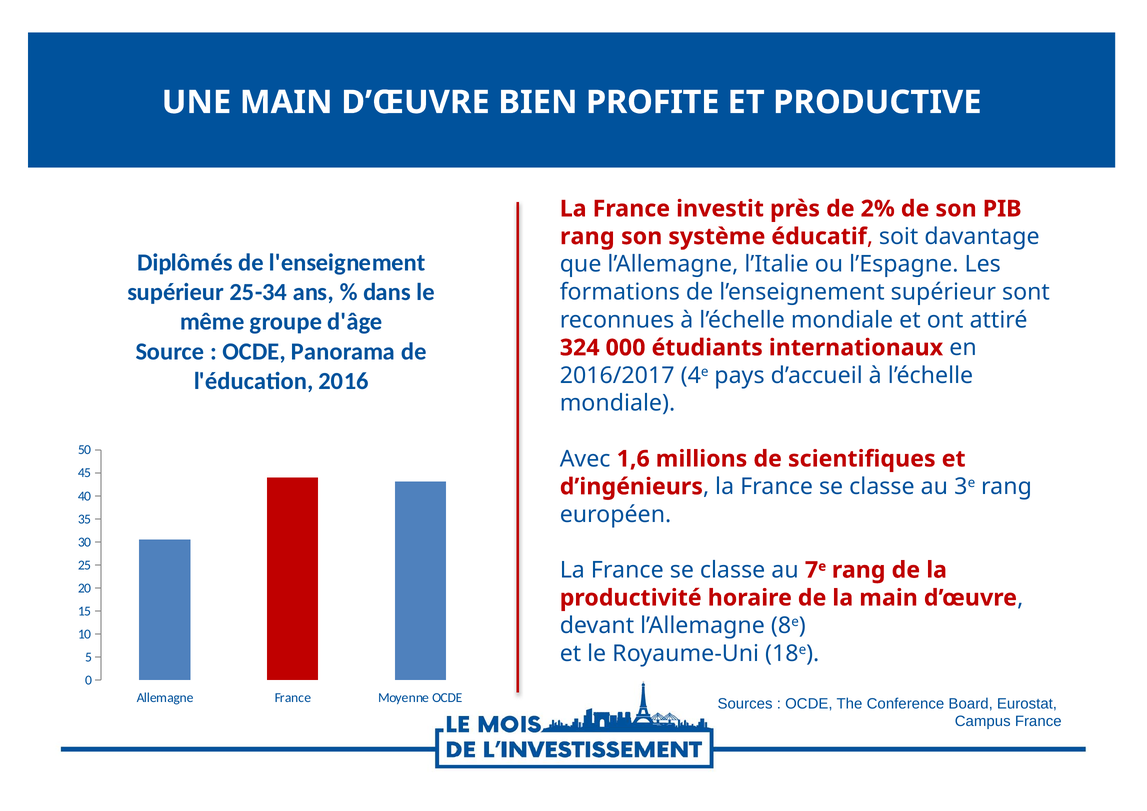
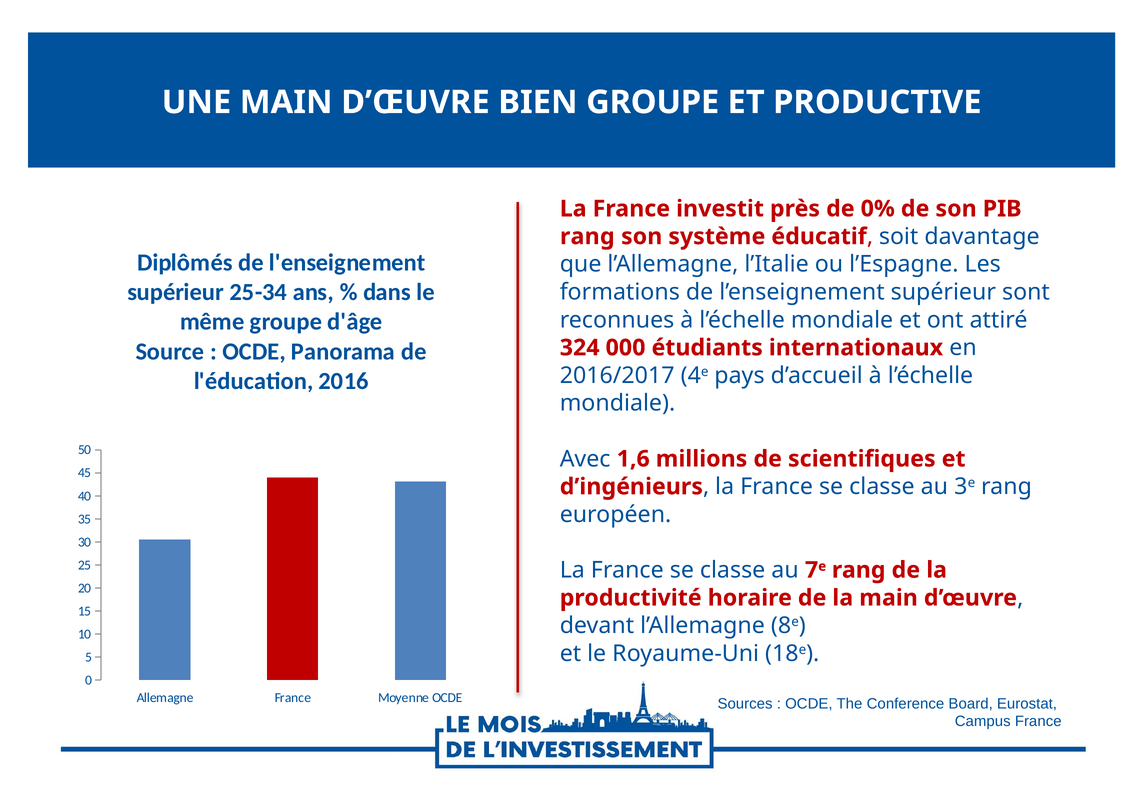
BIEN PROFITE: PROFITE -> GROUPE
2%: 2% -> 0%
